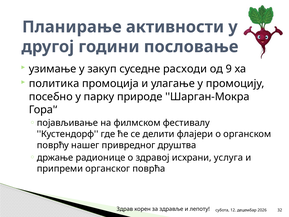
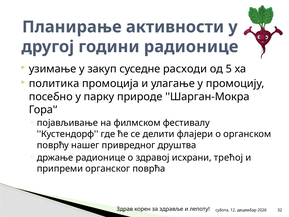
години пословање: пословање -> радионице
9: 9 -> 5
услуга: услуга -> трећој
